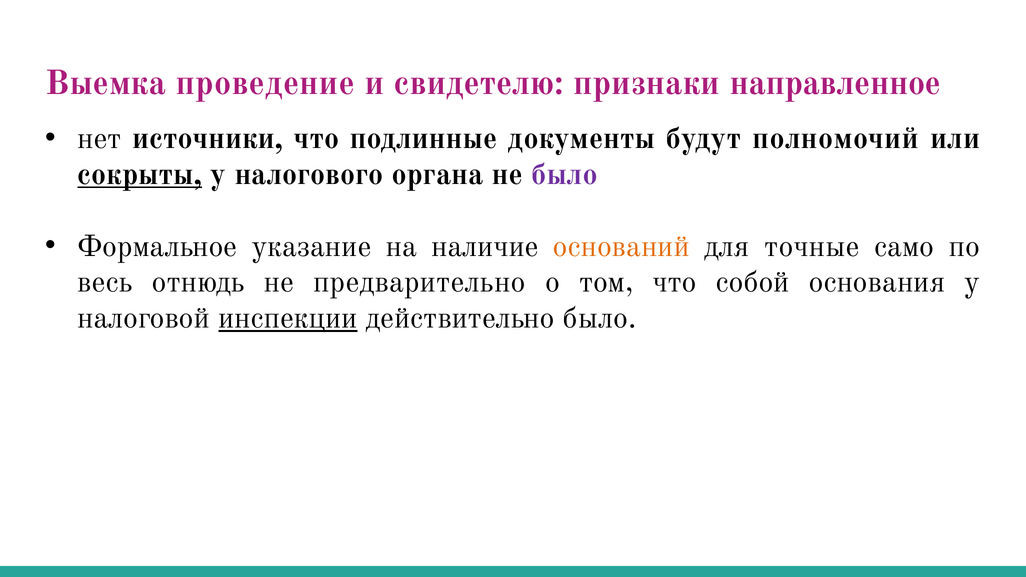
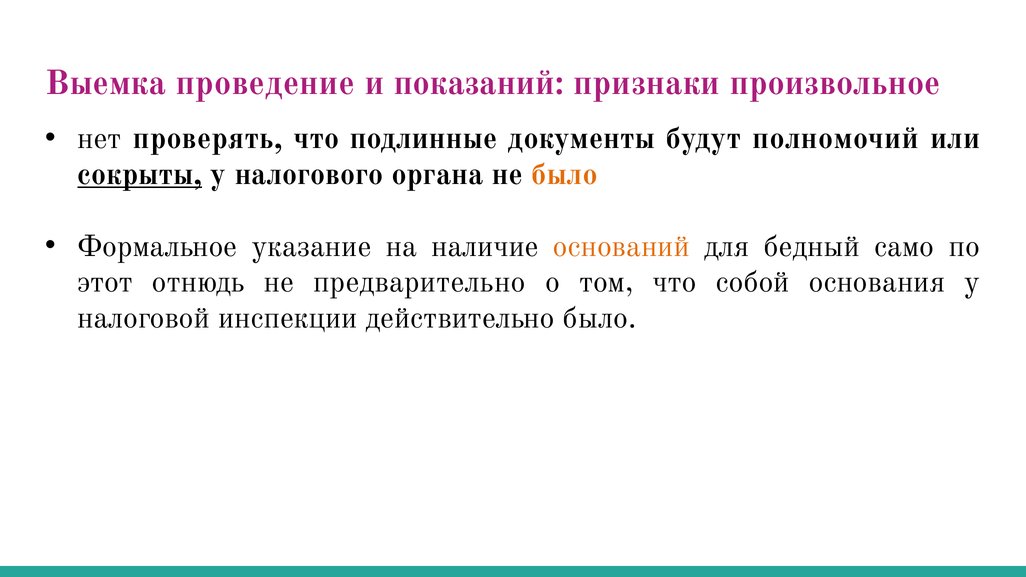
свидетелю: свидетелю -> показаний
направленное: направленное -> произвольное
источники: источники -> проверять
было at (565, 174) colour: purple -> orange
точные: точные -> бедный
весь: весь -> этот
инспекции underline: present -> none
